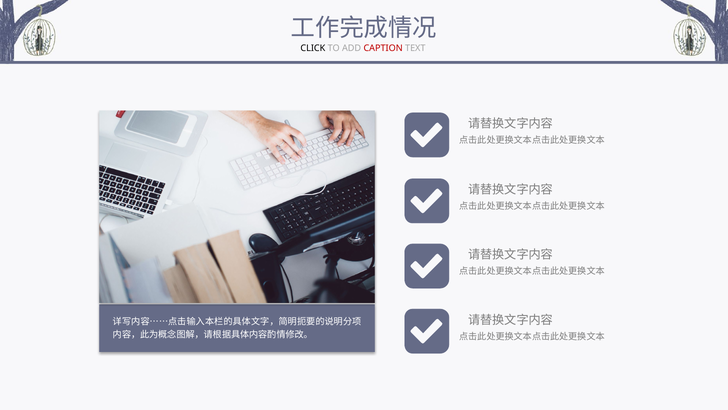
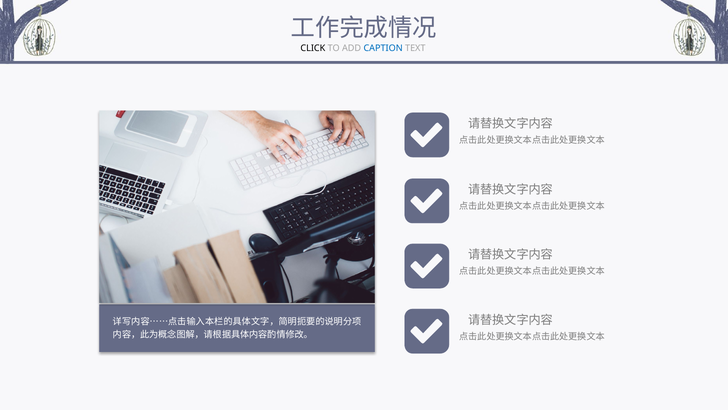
CAPTION colour: red -> blue
